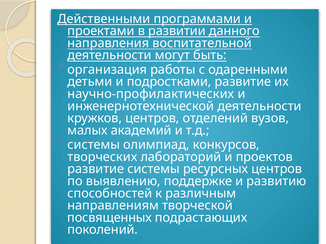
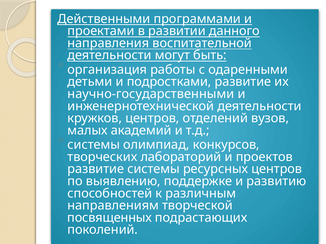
научно-профилактических: научно-профилактических -> научно-государственными
